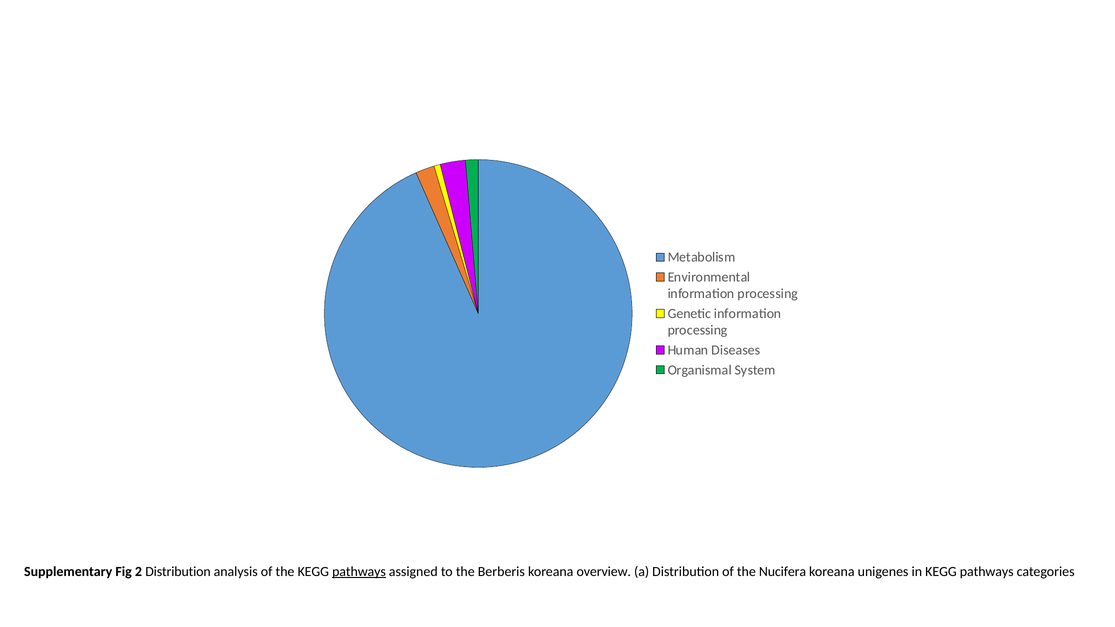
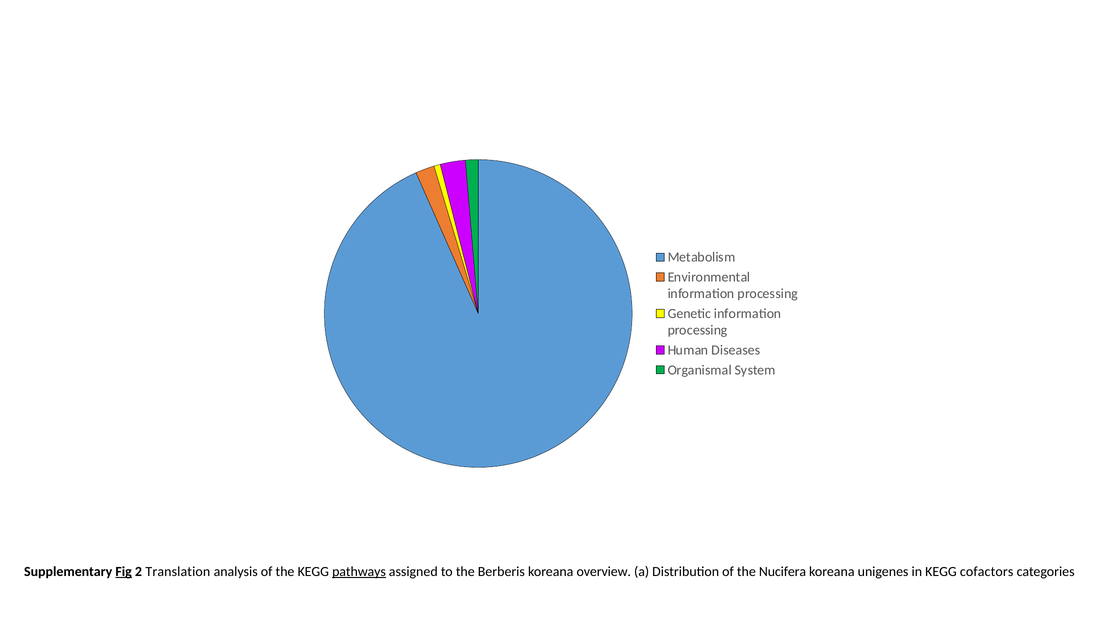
Fig underline: none -> present
2 Distribution: Distribution -> Translation
in KEGG pathways: pathways -> cofactors
